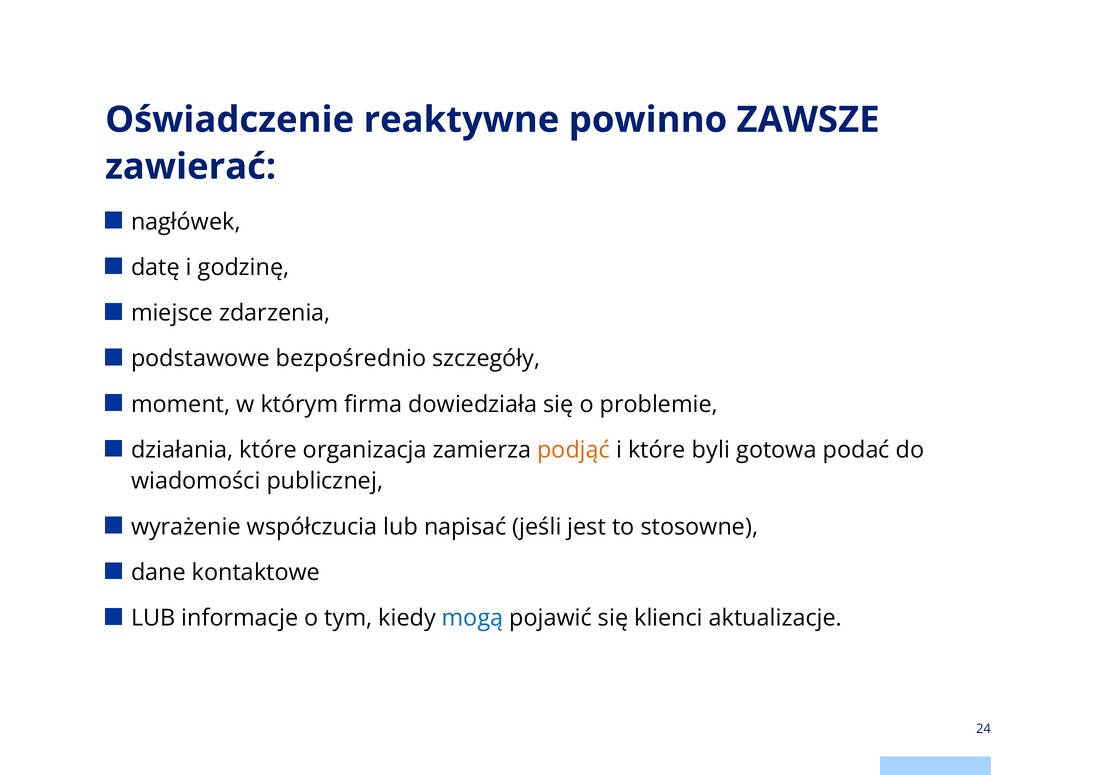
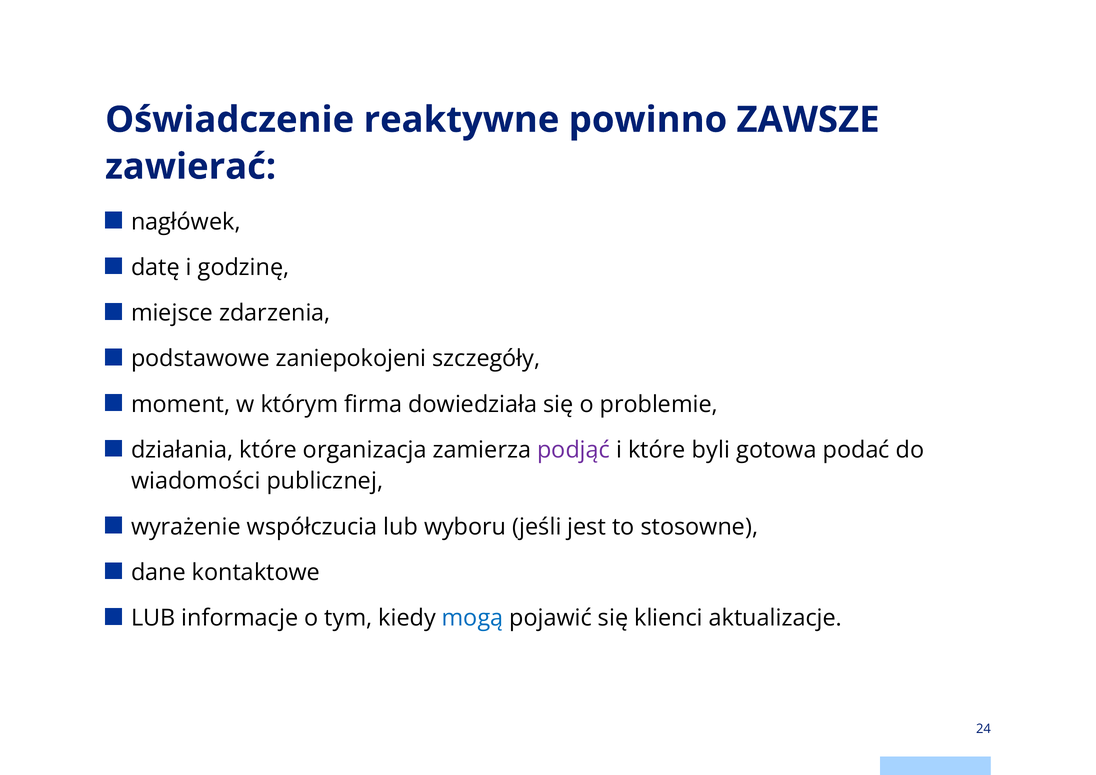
bezpośrednio: bezpośrednio -> zaniepokojeni
podjąć colour: orange -> purple
napisać: napisać -> wyboru
